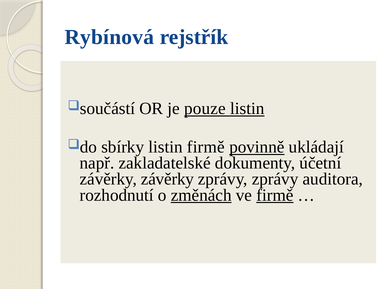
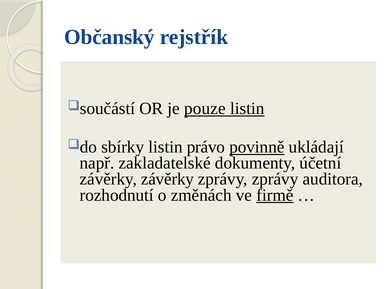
Rybínová: Rybínová -> Občanský
listin firmě: firmě -> právo
změnách underline: present -> none
